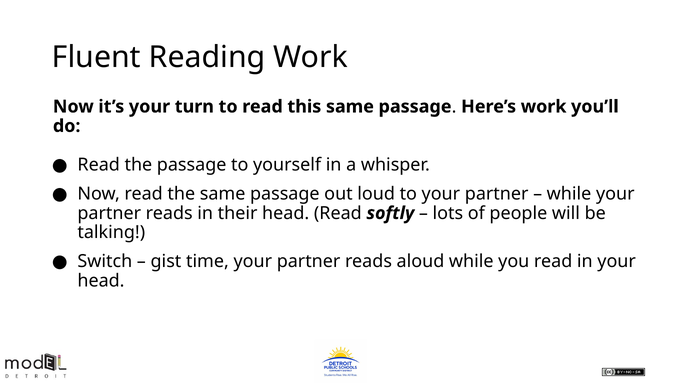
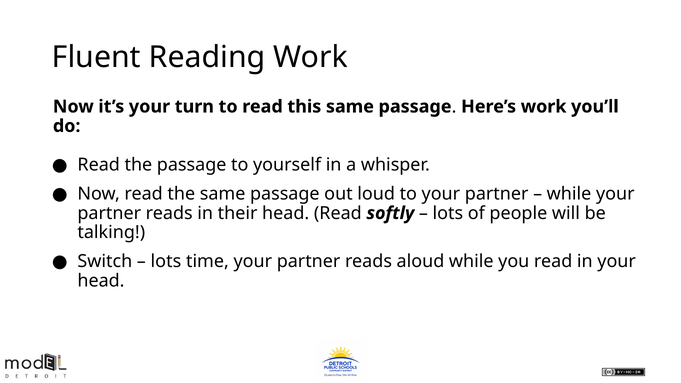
gist at (166, 261): gist -> lots
